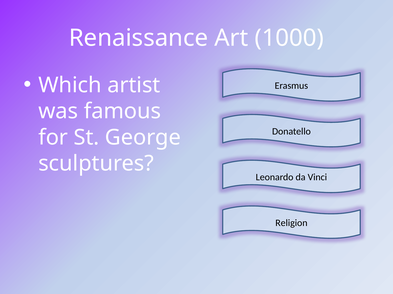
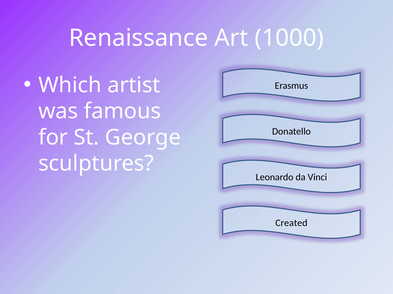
Religion: Religion -> Created
